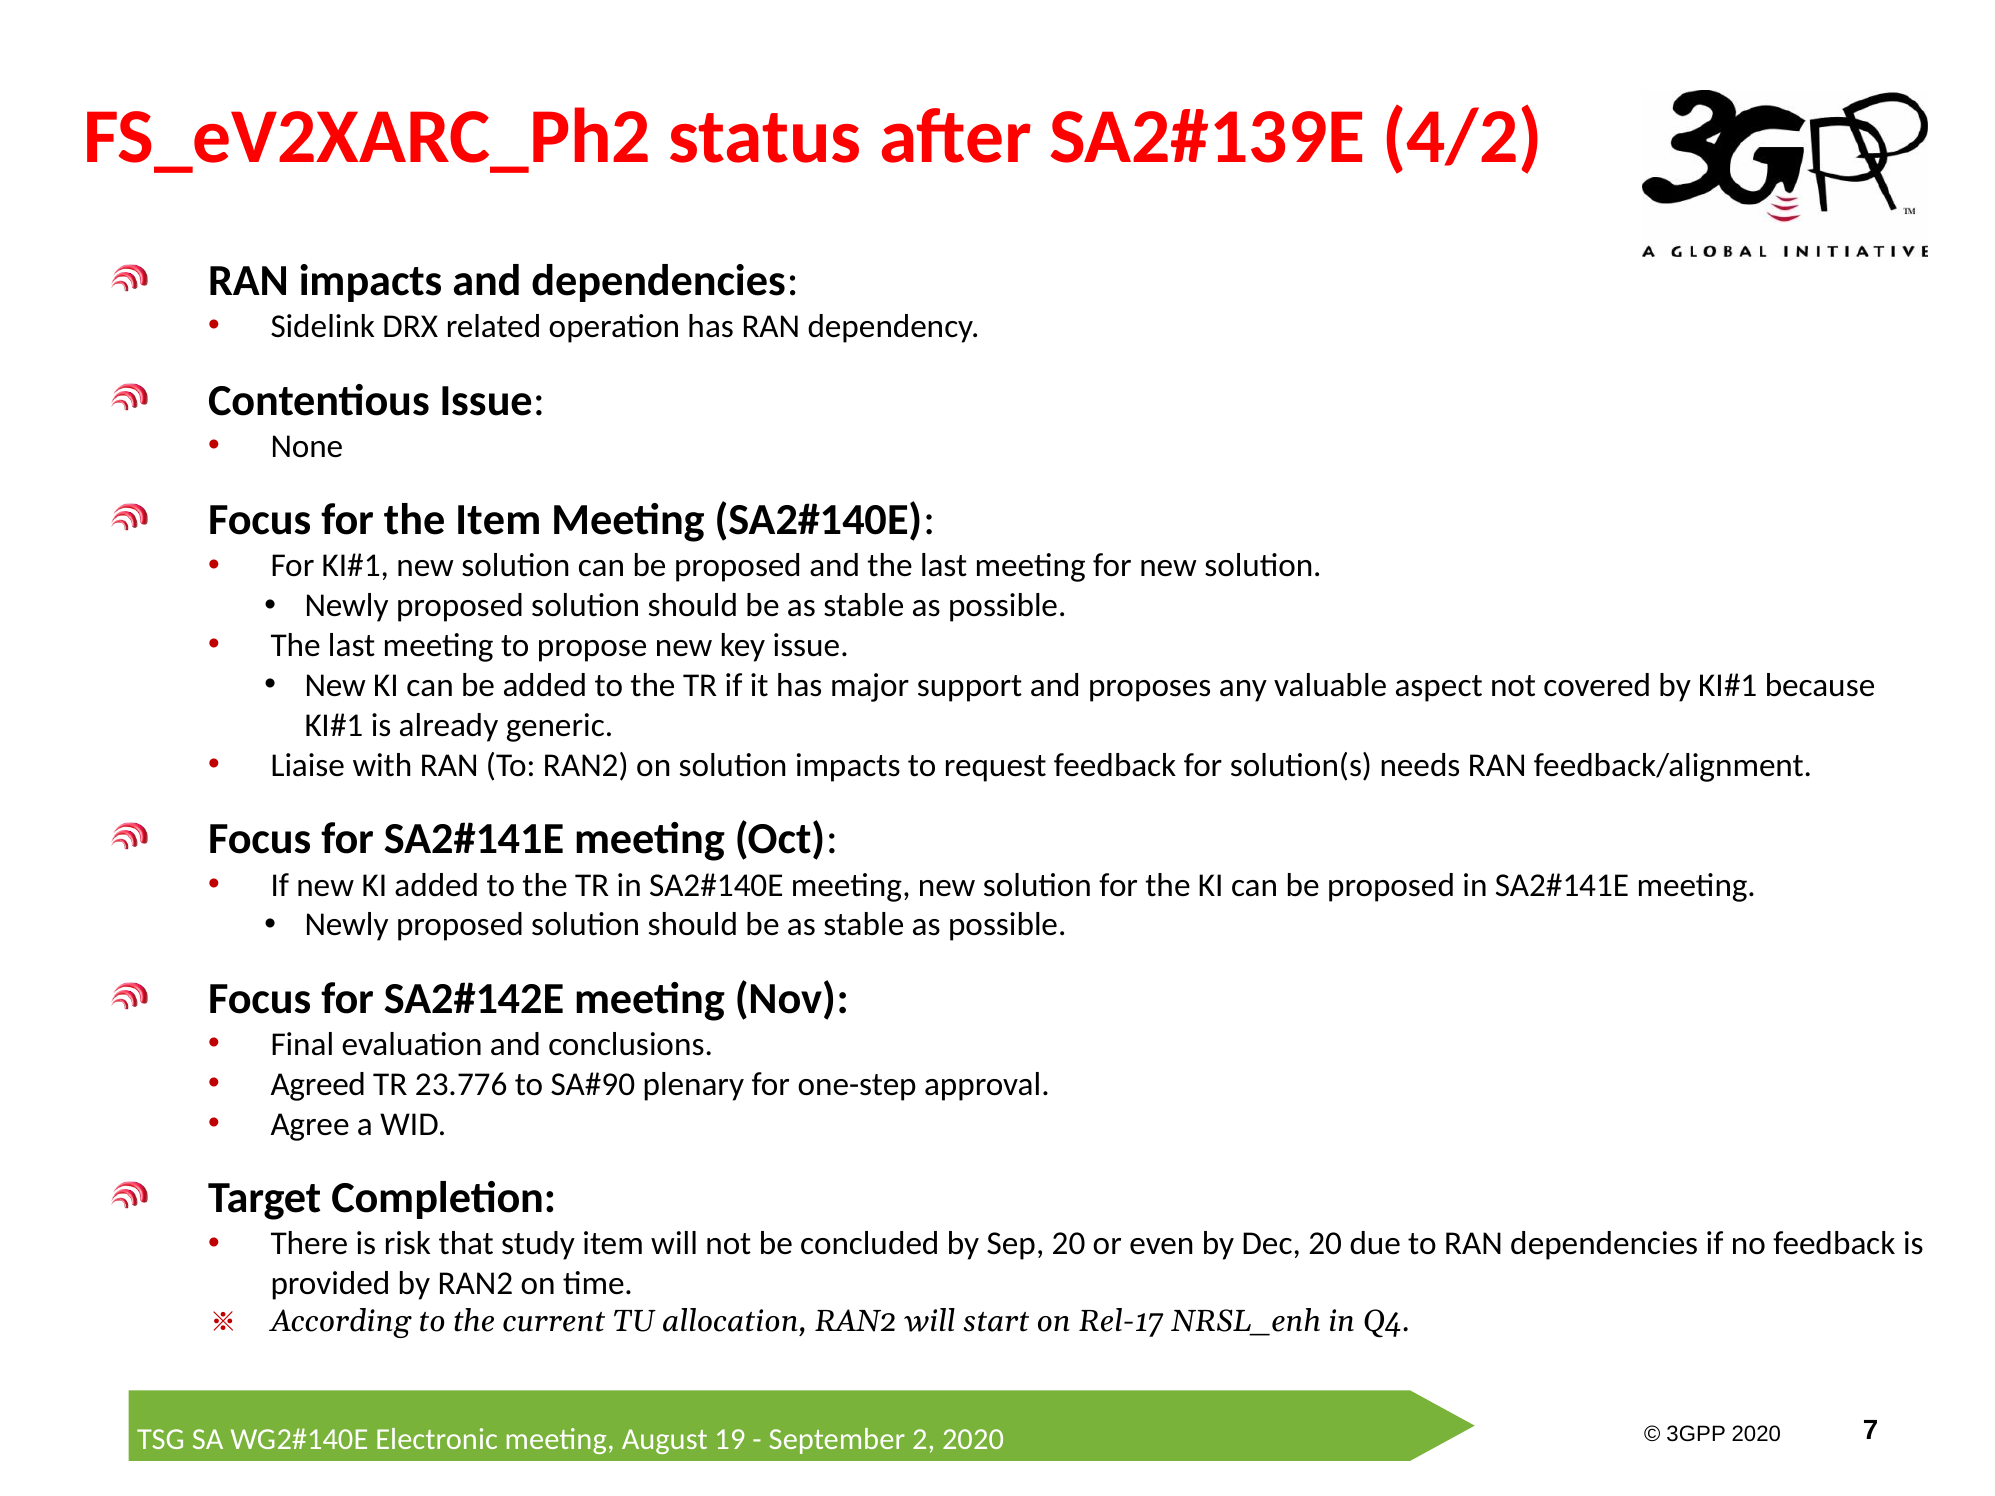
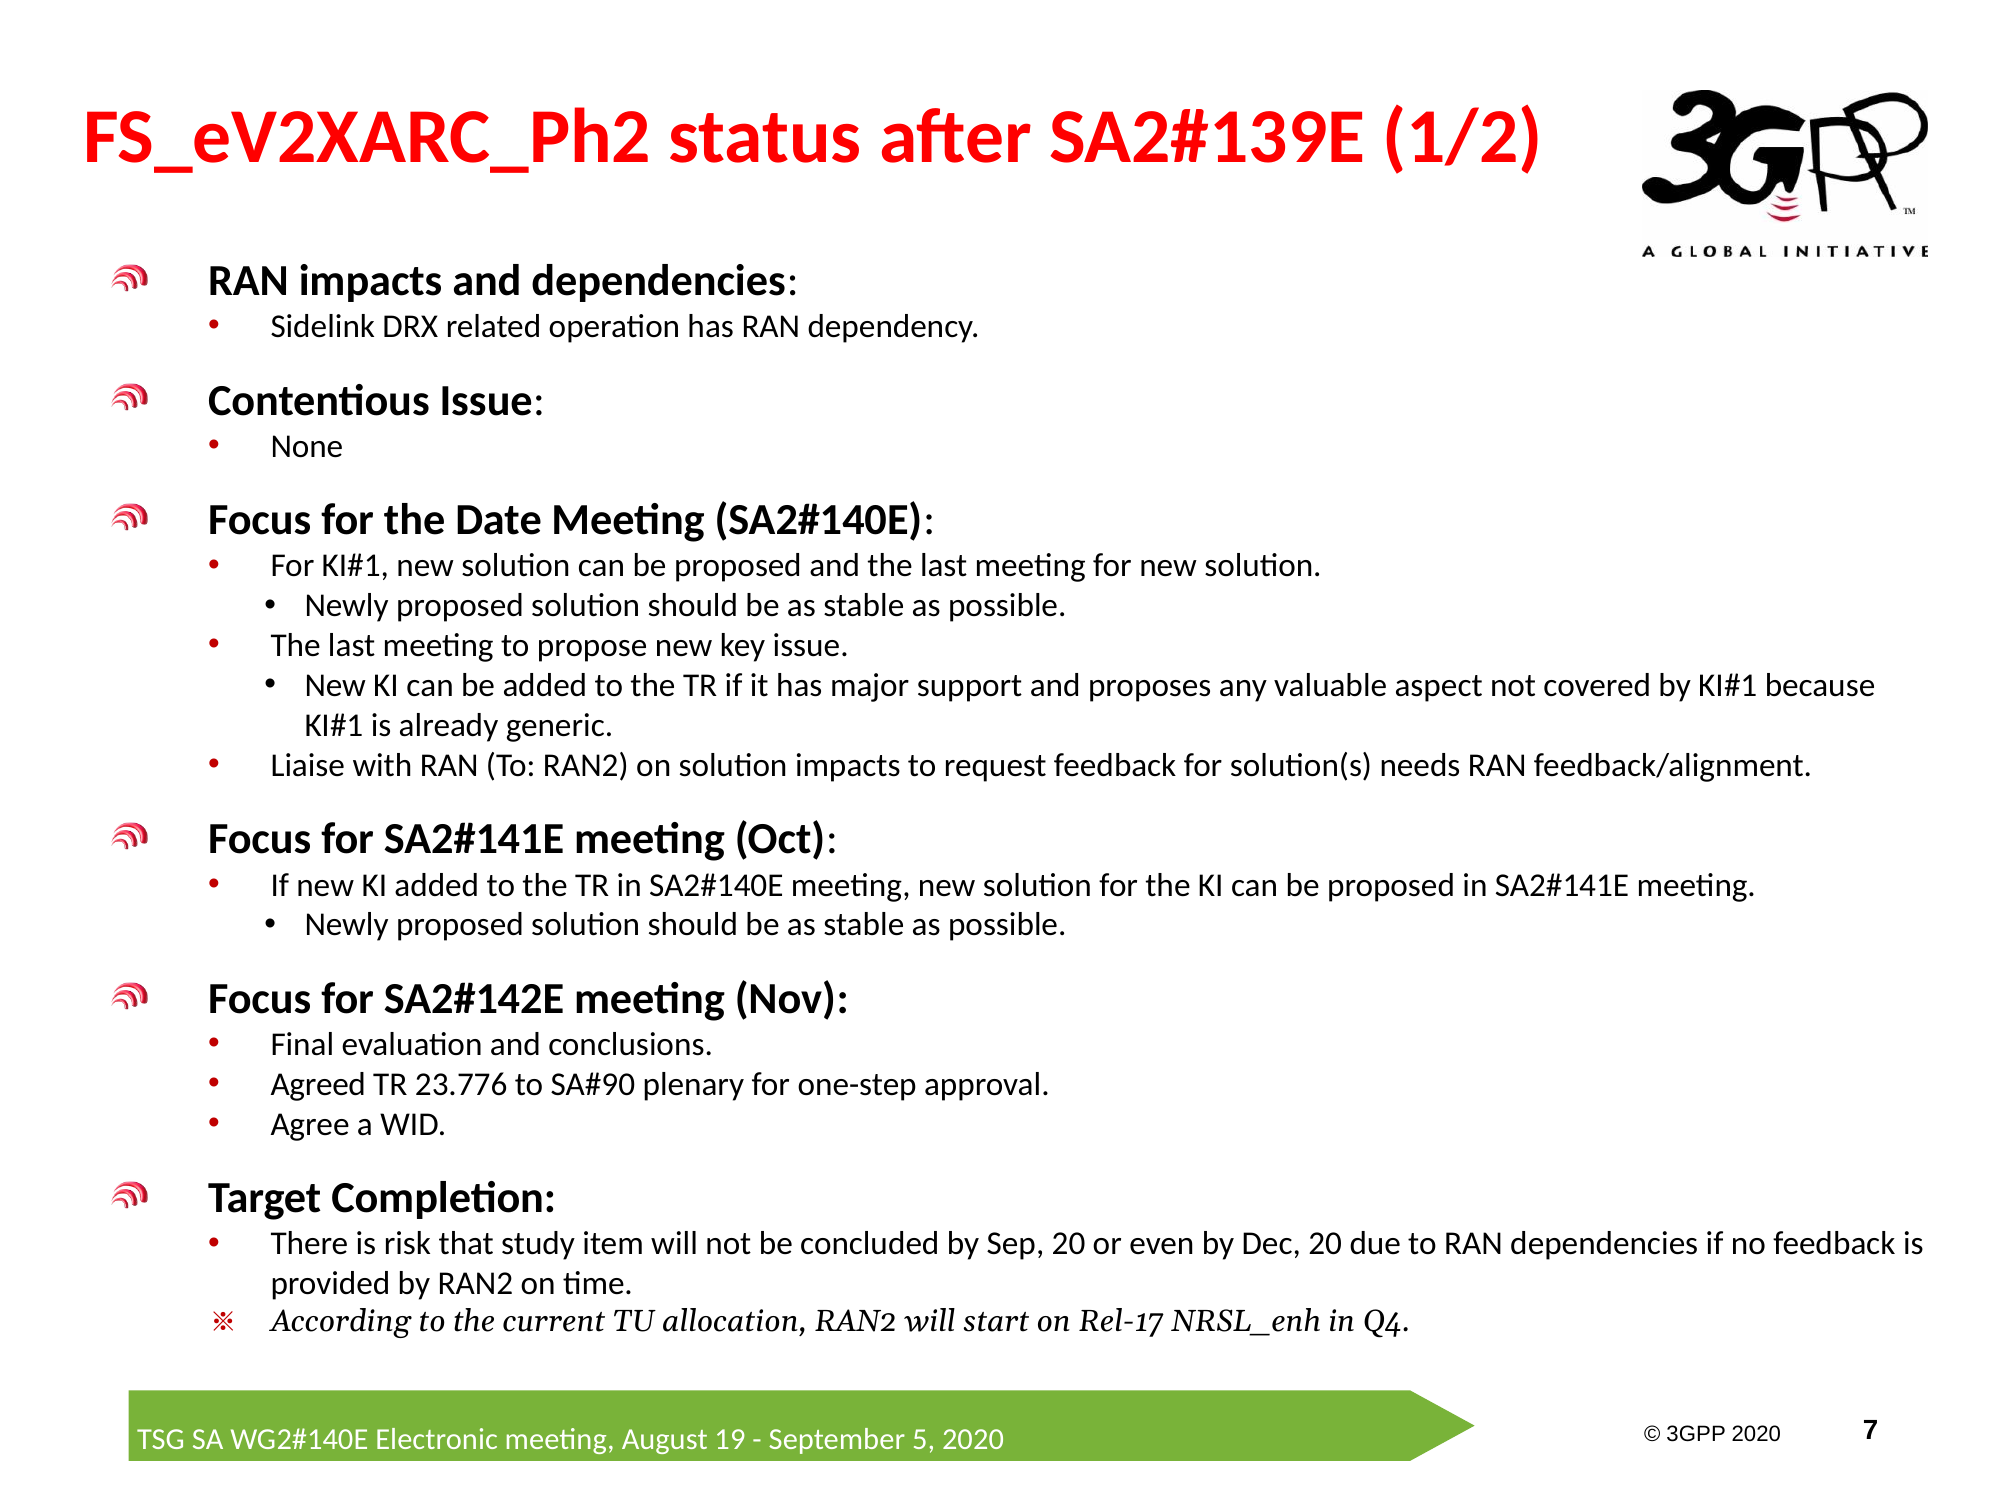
4/2: 4/2 -> 1/2
the Item: Item -> Date
2: 2 -> 5
